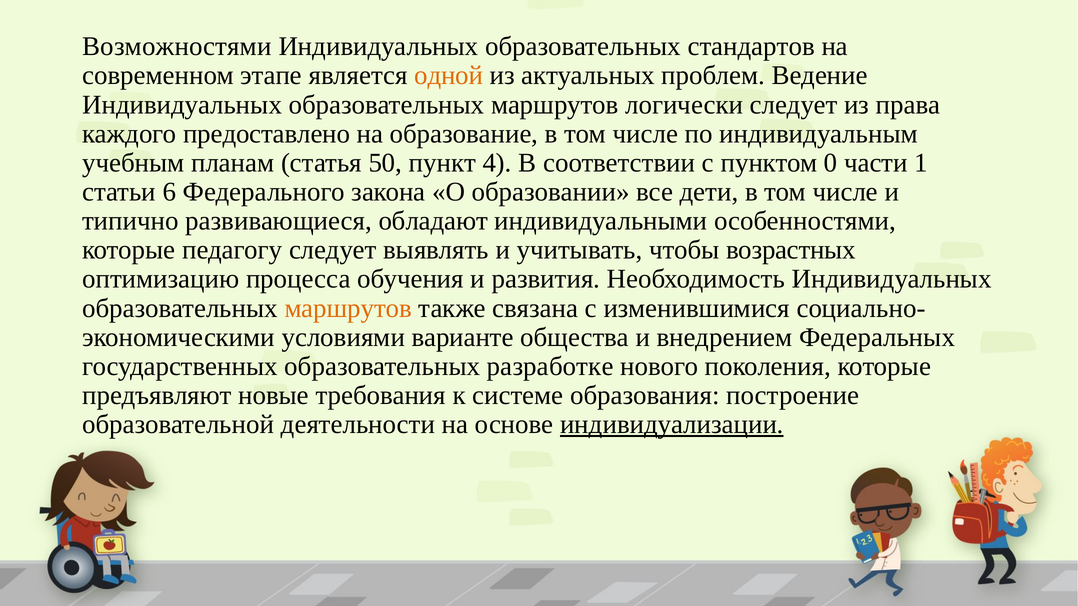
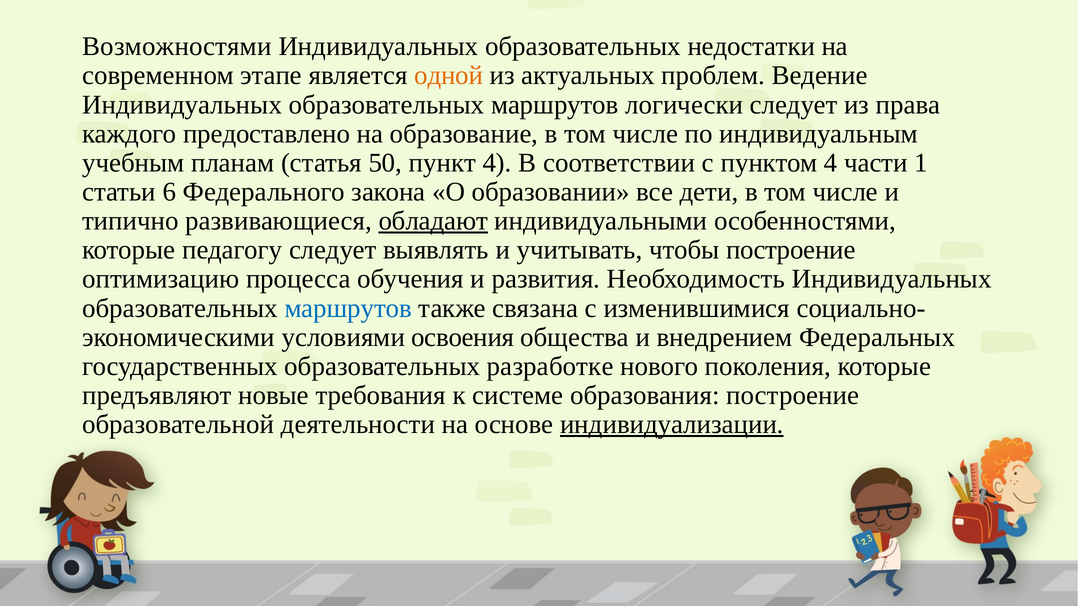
стандартов: стандартов -> недостатки
пунктом 0: 0 -> 4
обладают underline: none -> present
чтобы возрастных: возрастных -> построение
маршрутов at (348, 308) colour: orange -> blue
варианте: варианте -> освоения
